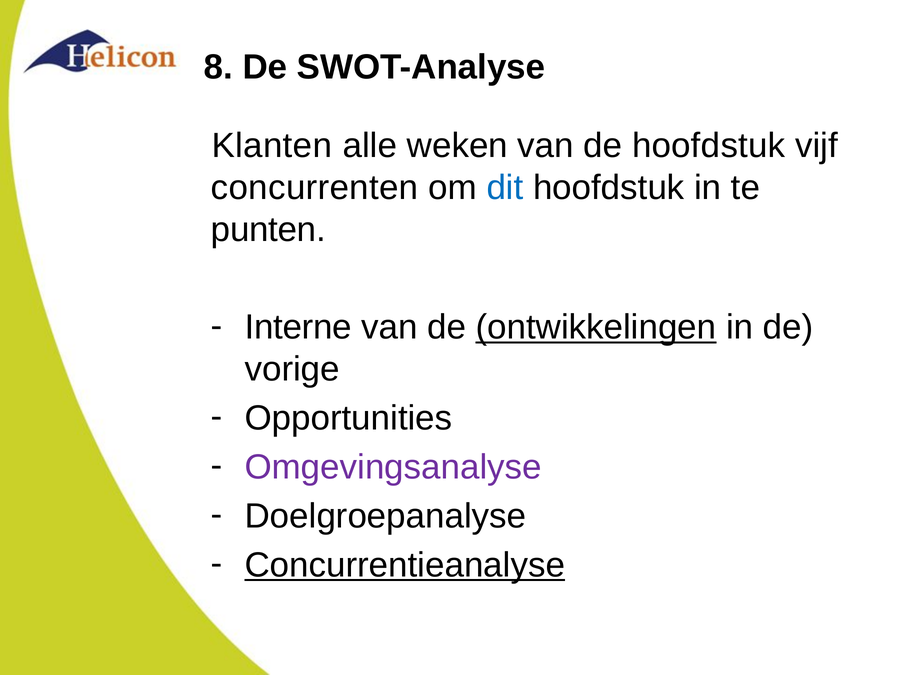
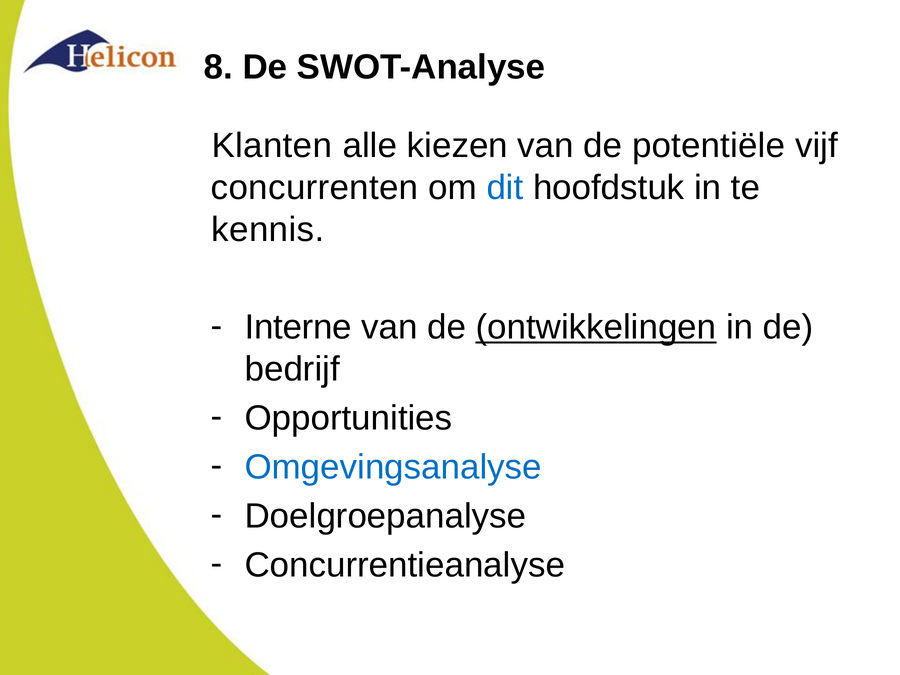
weken: weken -> kiezen
de hoofdstuk: hoofdstuk -> potentiële
punten: punten -> kennis
vorige: vorige -> bedrijf
Omgevingsanalyse colour: purple -> blue
Concurrentieanalyse underline: present -> none
